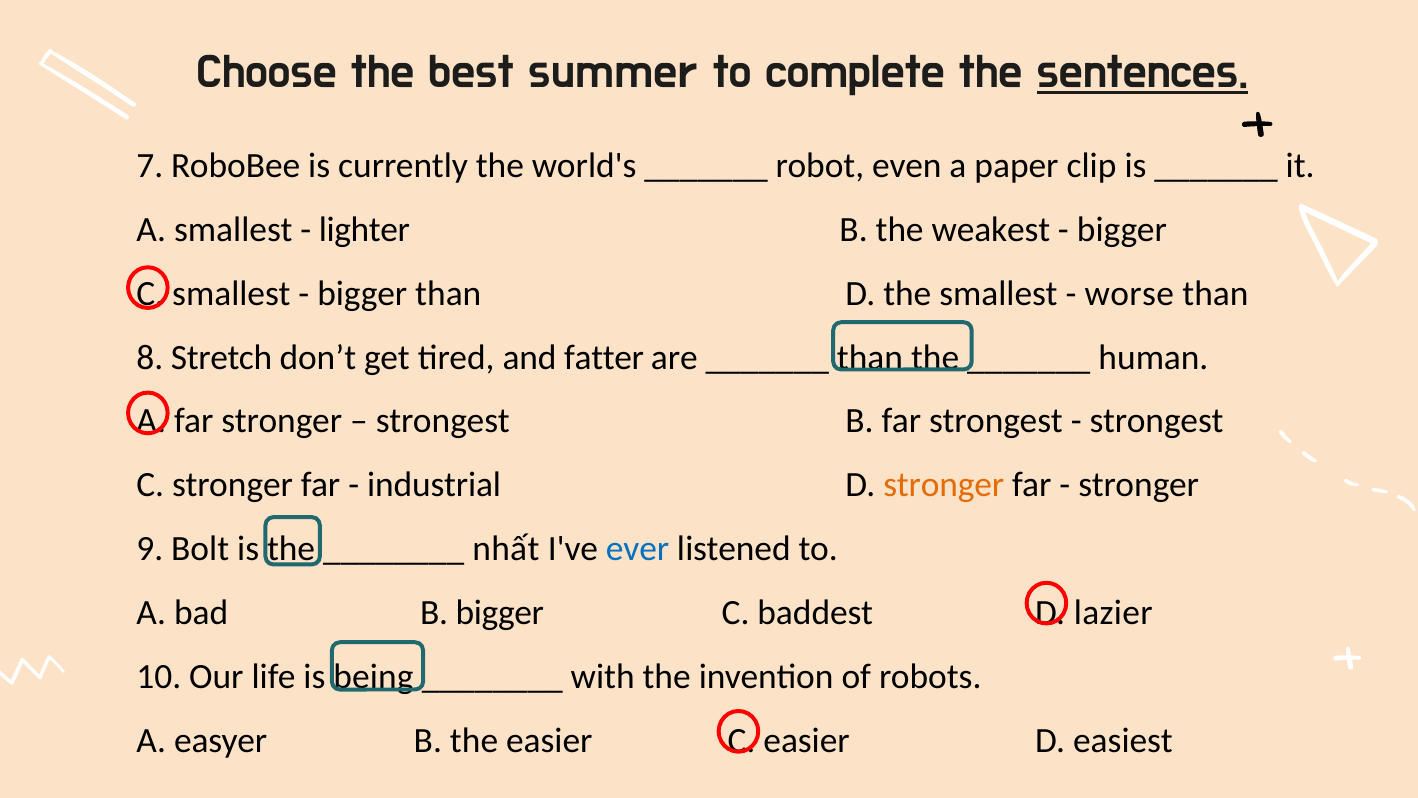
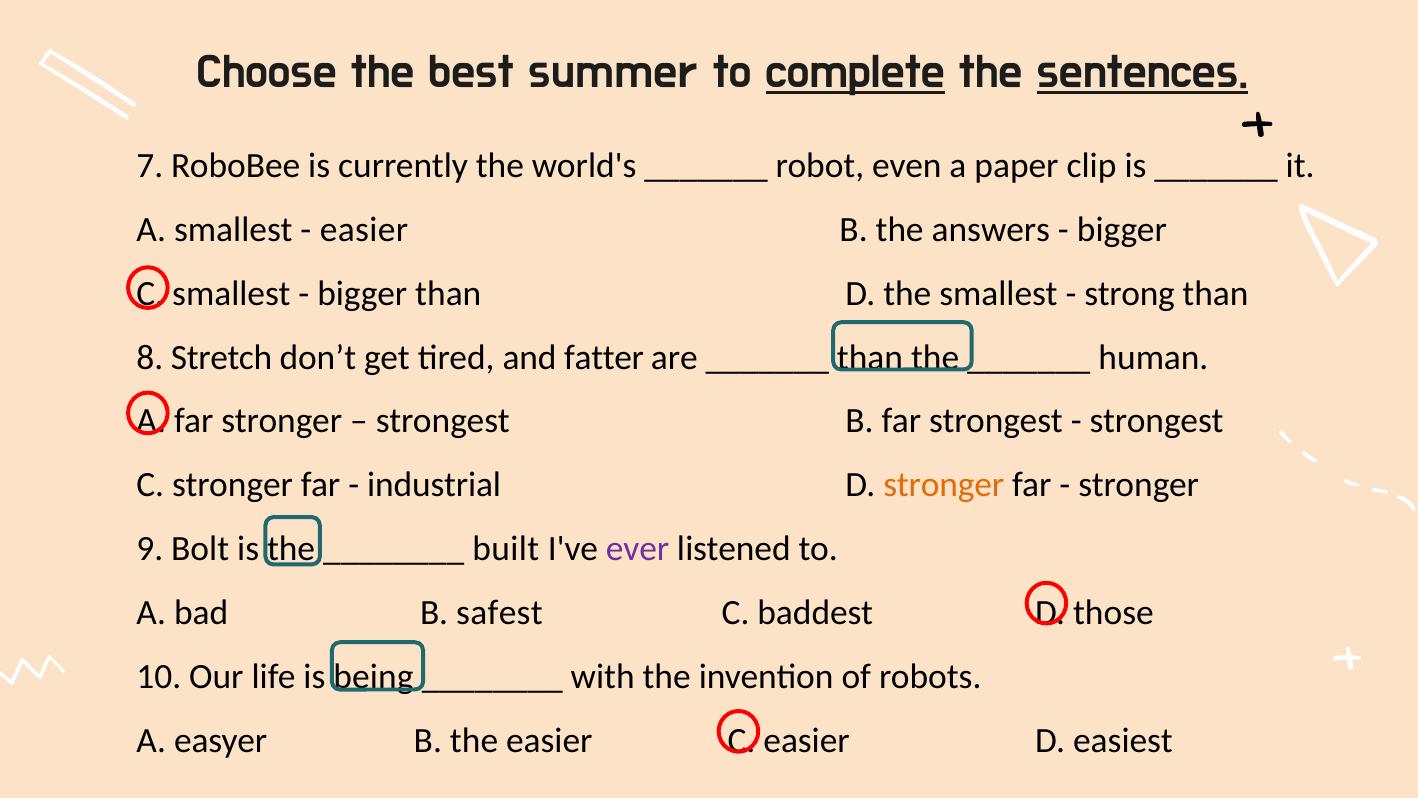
complete underline: none -> present
lighter at (364, 230): lighter -> easier
weakest: weakest -> answers
worse: worse -> strong
nhất: nhất -> built
ever colour: blue -> purple
B bigger: bigger -> safest
lazier: lazier -> those
